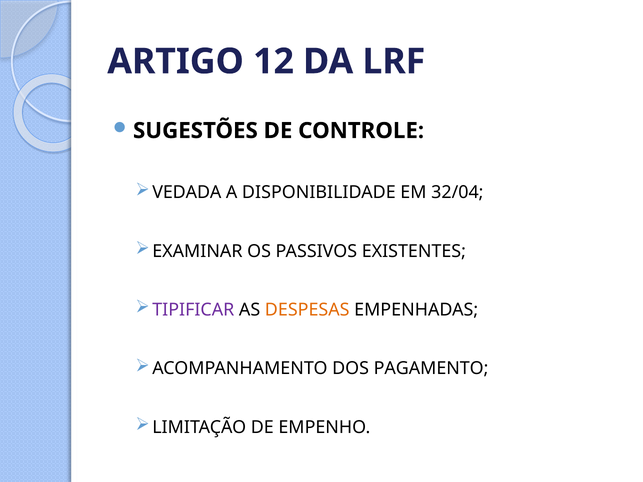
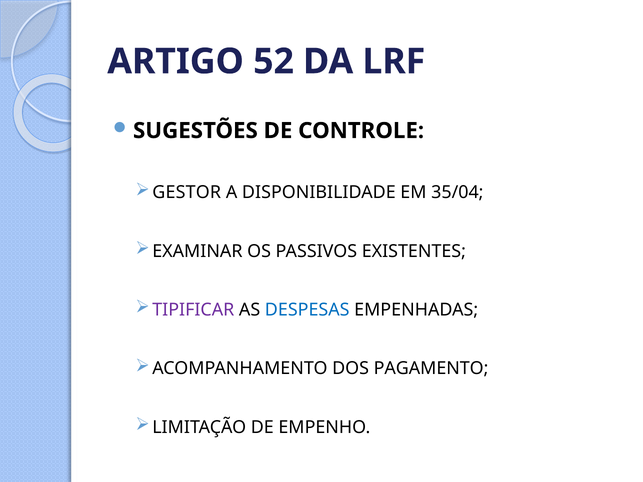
12: 12 -> 52
VEDADA: VEDADA -> GESTOR
32/04: 32/04 -> 35/04
DESPESAS colour: orange -> blue
